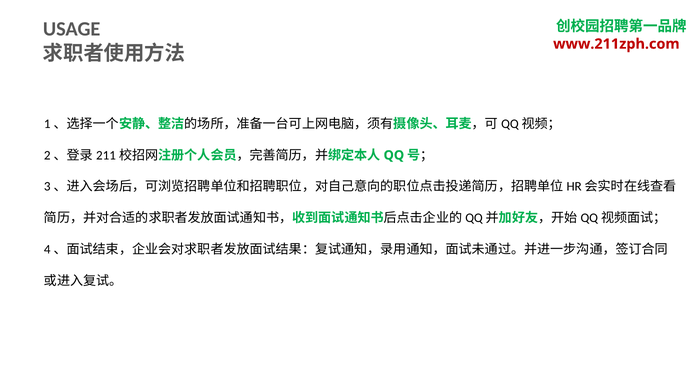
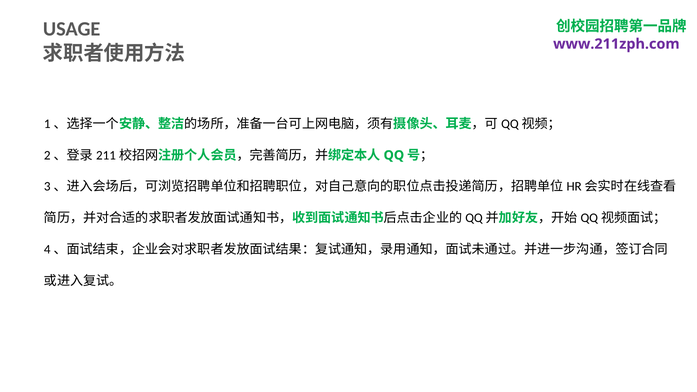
www.211zph.com colour: red -> purple
